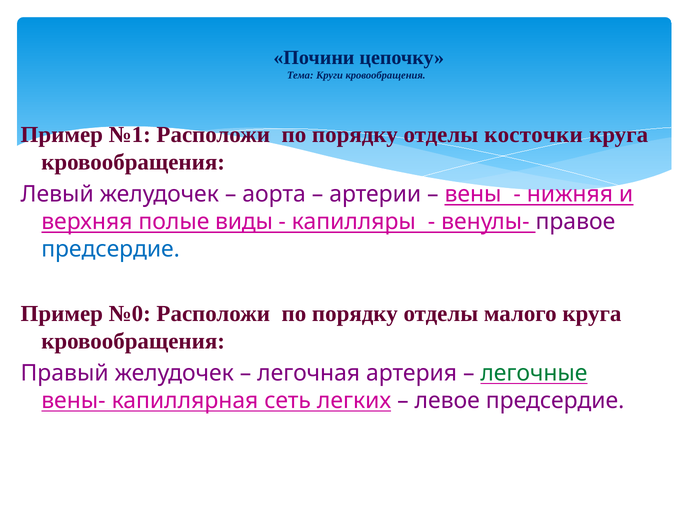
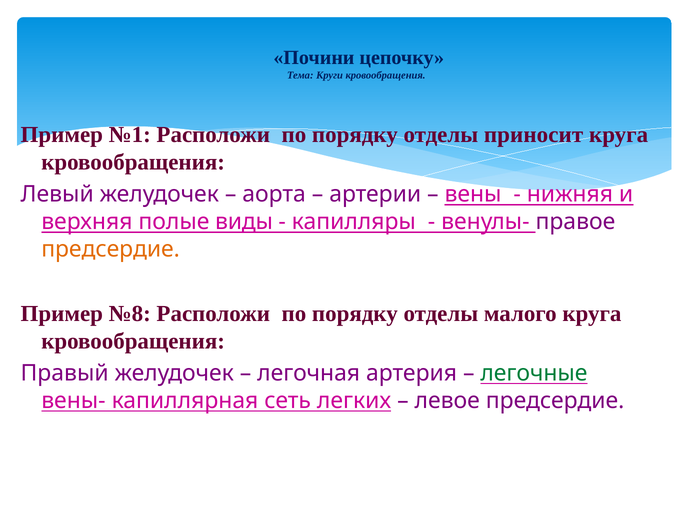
косточки: косточки -> приносит
предсердие at (111, 249) colour: blue -> orange
№0: №0 -> №8
